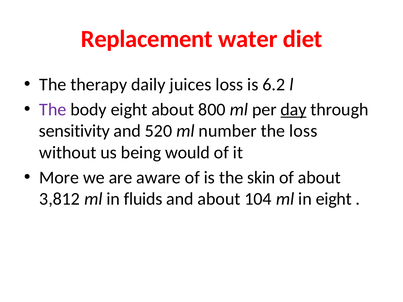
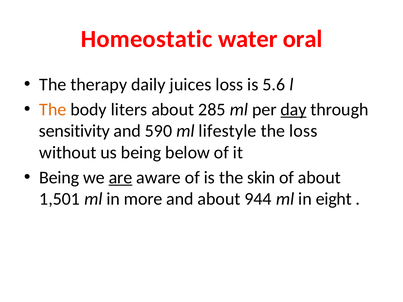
Replacement: Replacement -> Homeostatic
diet: diet -> oral
6.2: 6.2 -> 5.6
The at (53, 110) colour: purple -> orange
body eight: eight -> liters
800: 800 -> 285
520: 520 -> 590
number: number -> lifestyle
would: would -> below
More at (59, 178): More -> Being
are underline: none -> present
3,812: 3,812 -> 1,501
fluids: fluids -> more
104: 104 -> 944
